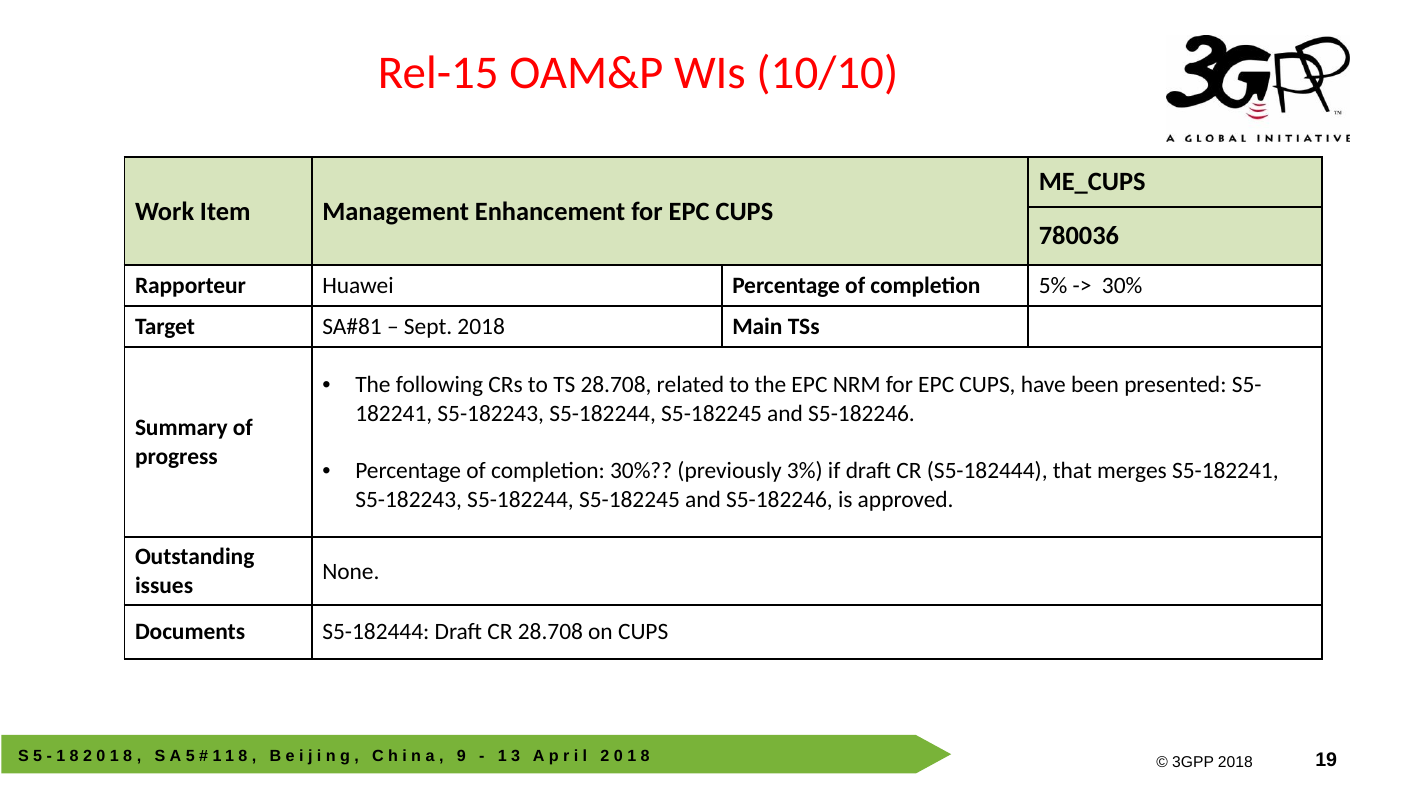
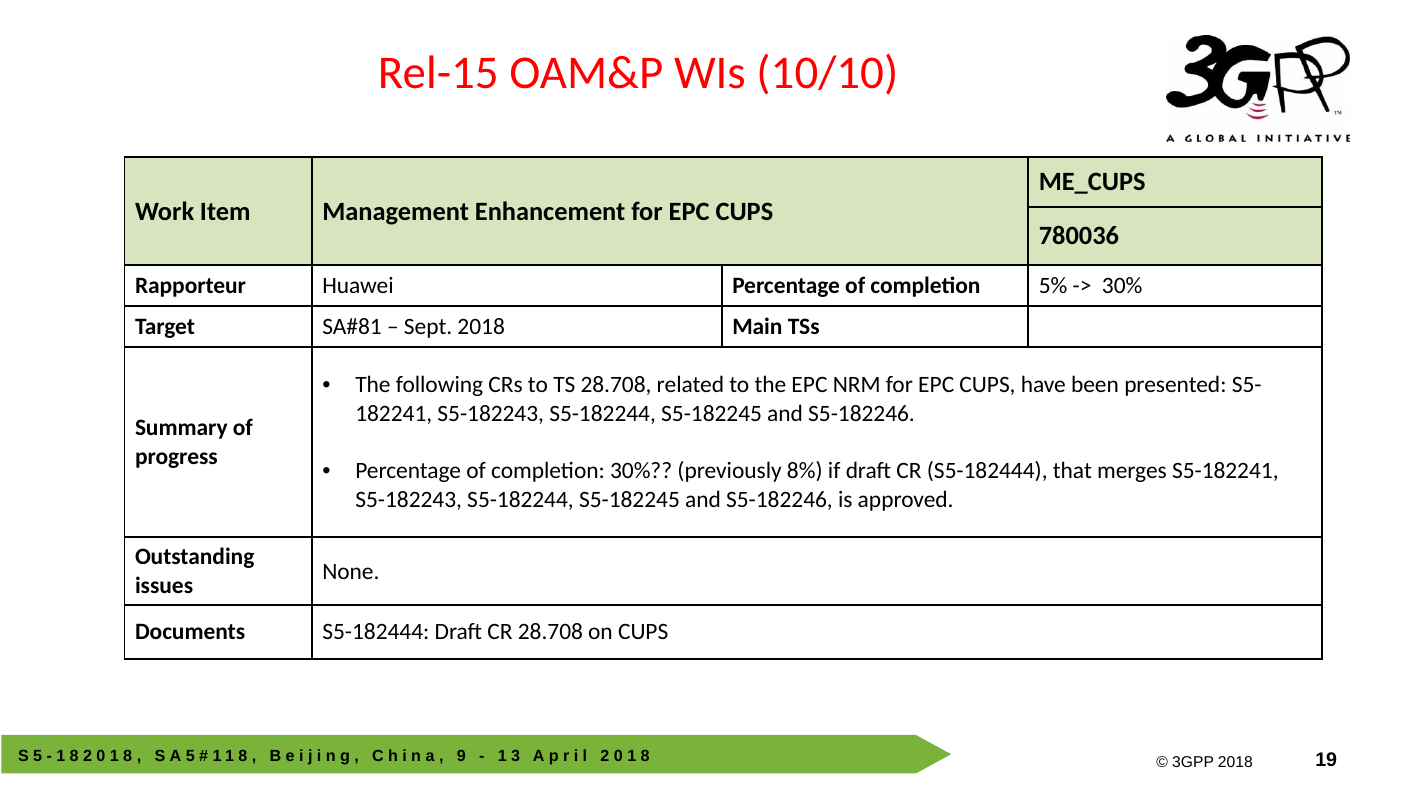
3%: 3% -> 8%
